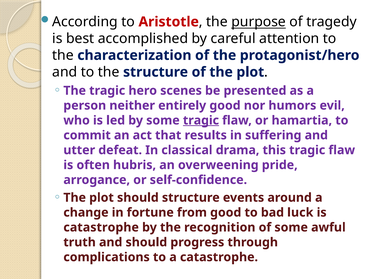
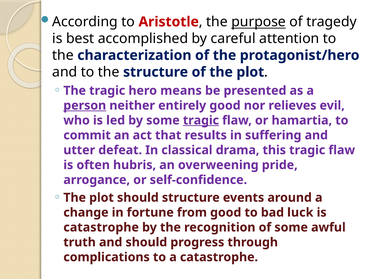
scenes: scenes -> means
person underline: none -> present
humors: humors -> relieves
